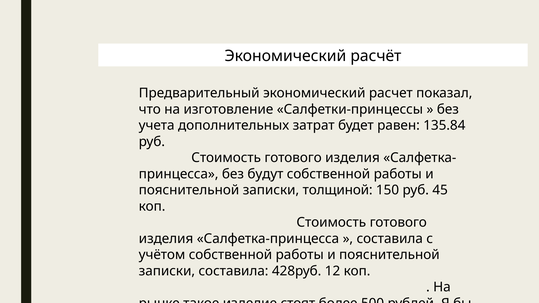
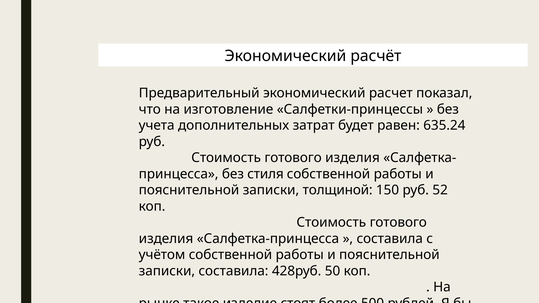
135.84: 135.84 -> 635.24
будут: будут -> стиля
45: 45 -> 52
12: 12 -> 50
